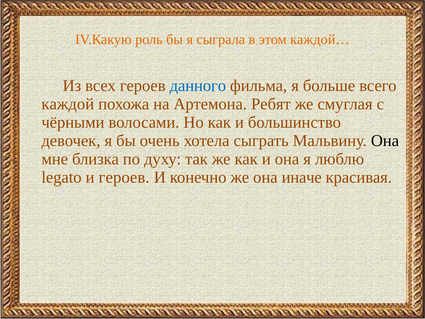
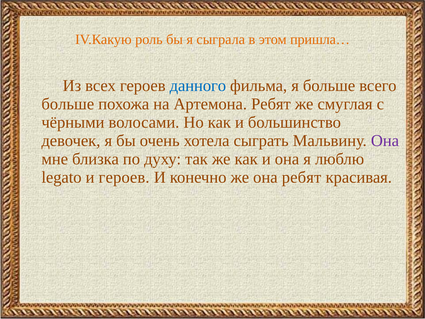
каждой…: каждой… -> пришла…
каждой at (68, 104): каждой -> больше
Она at (385, 141) colour: black -> purple
она иначе: иначе -> ребят
